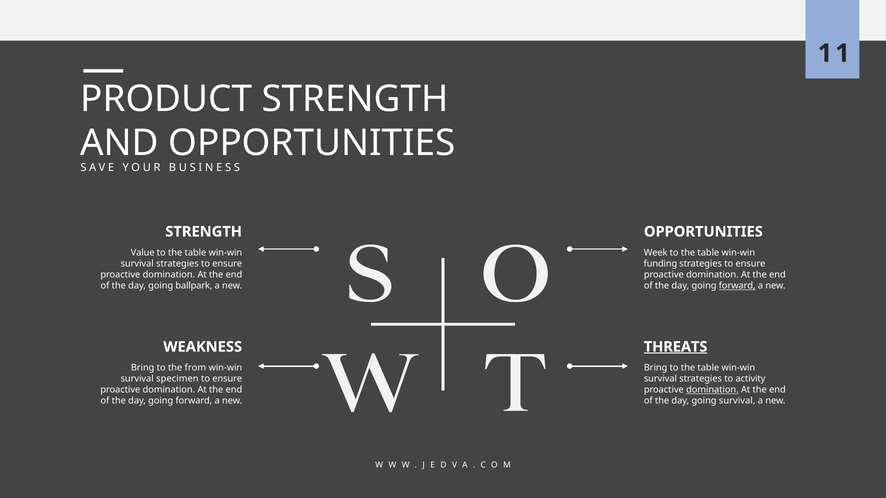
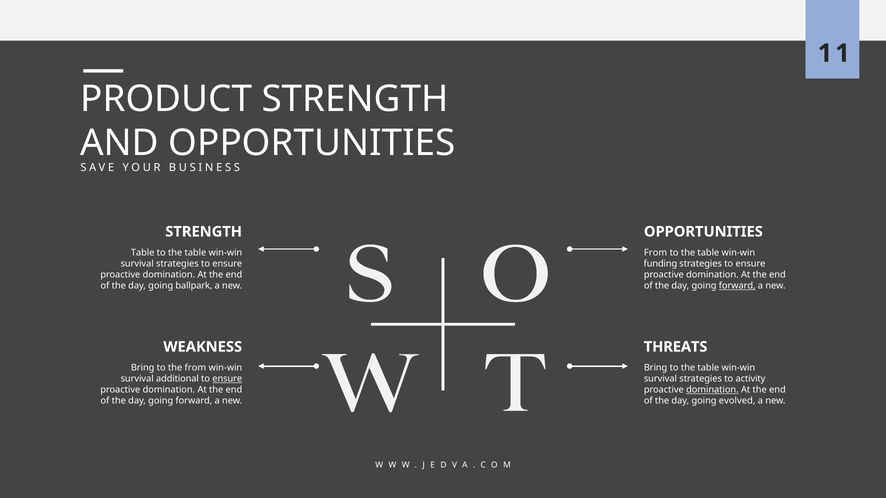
Value at (143, 253): Value -> Table
Week at (656, 253): Week -> From
THREATS underline: present -> none
specimen: specimen -> additional
ensure at (227, 379) underline: none -> present
going survival: survival -> evolved
